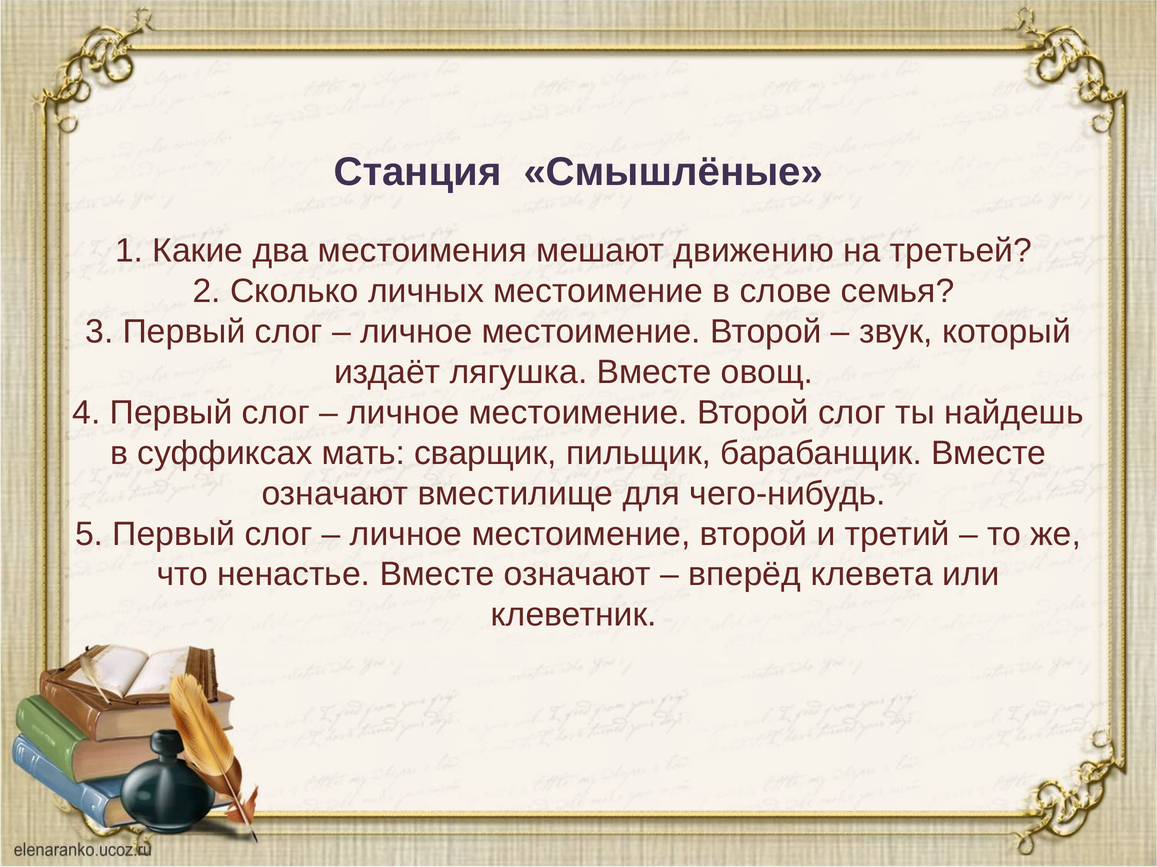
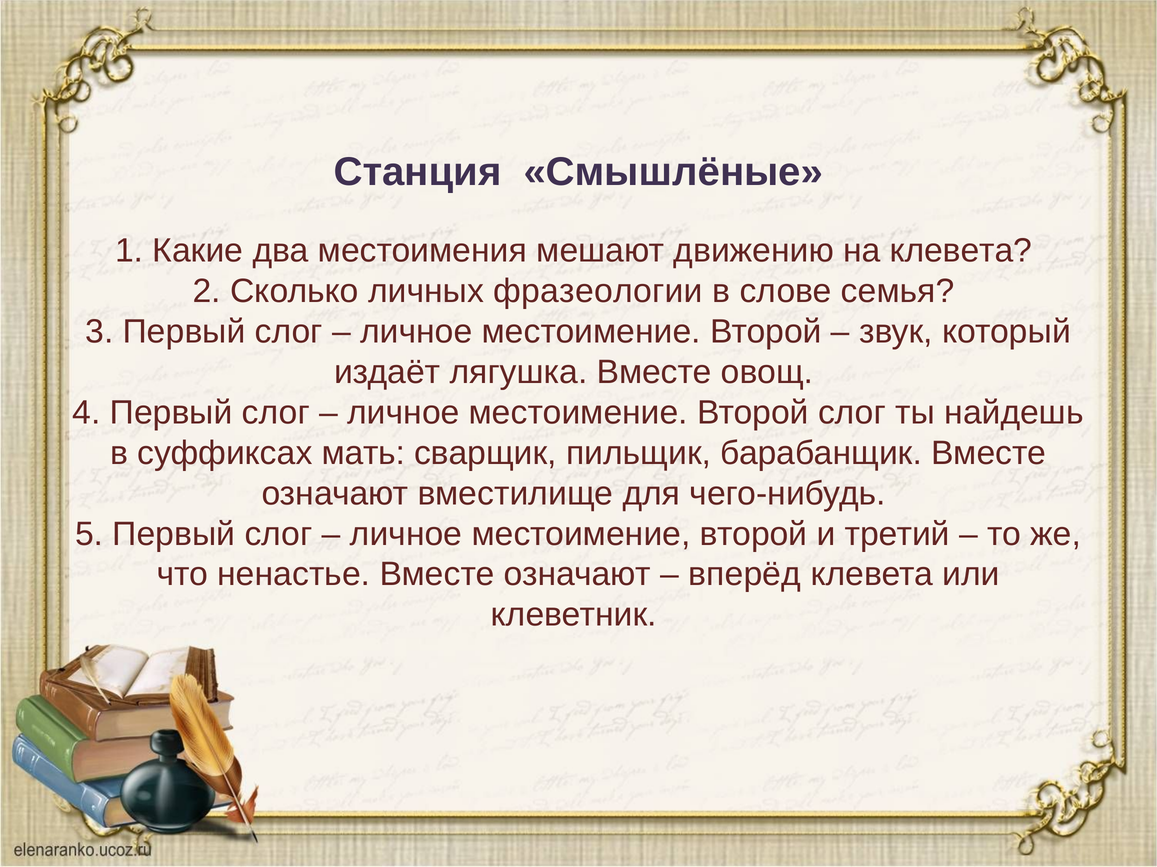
на третьей: третьей -> клевета
личных местоимение: местоимение -> фразеологии
